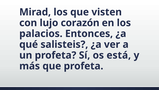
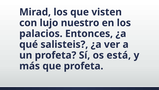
corazón: corazón -> nuestro
